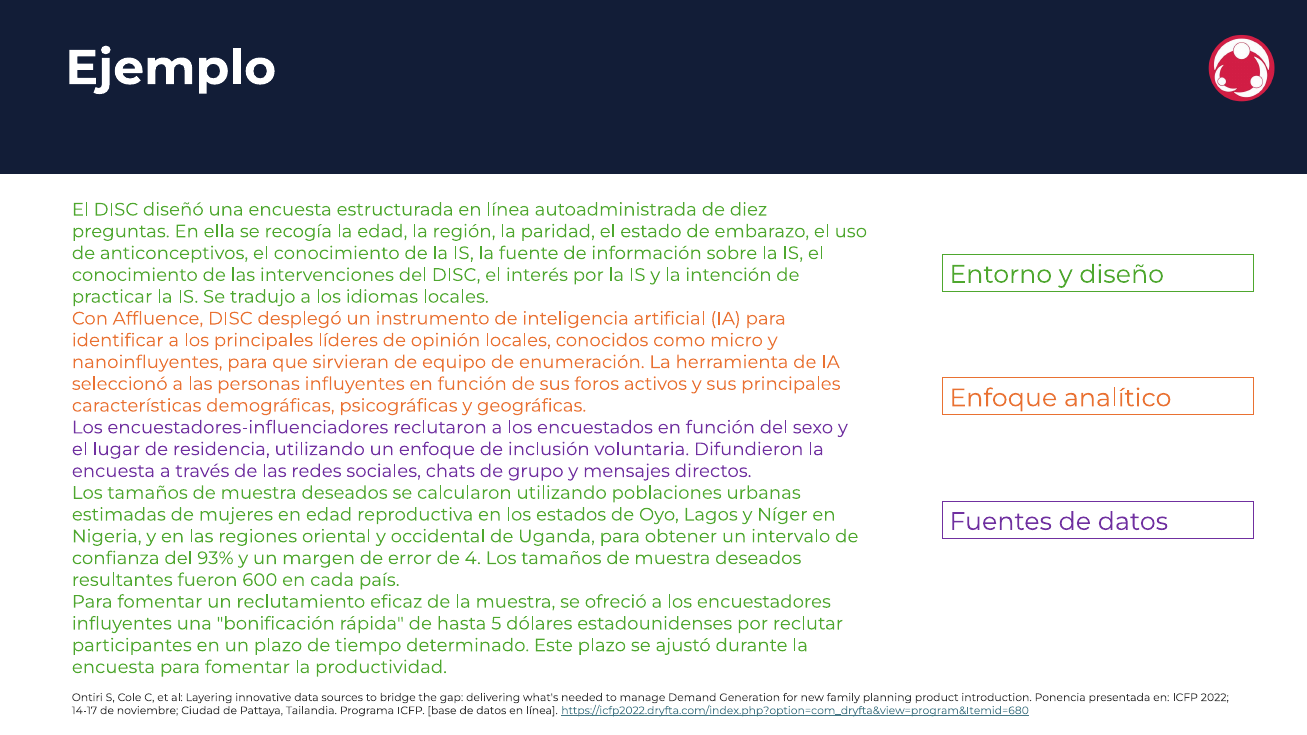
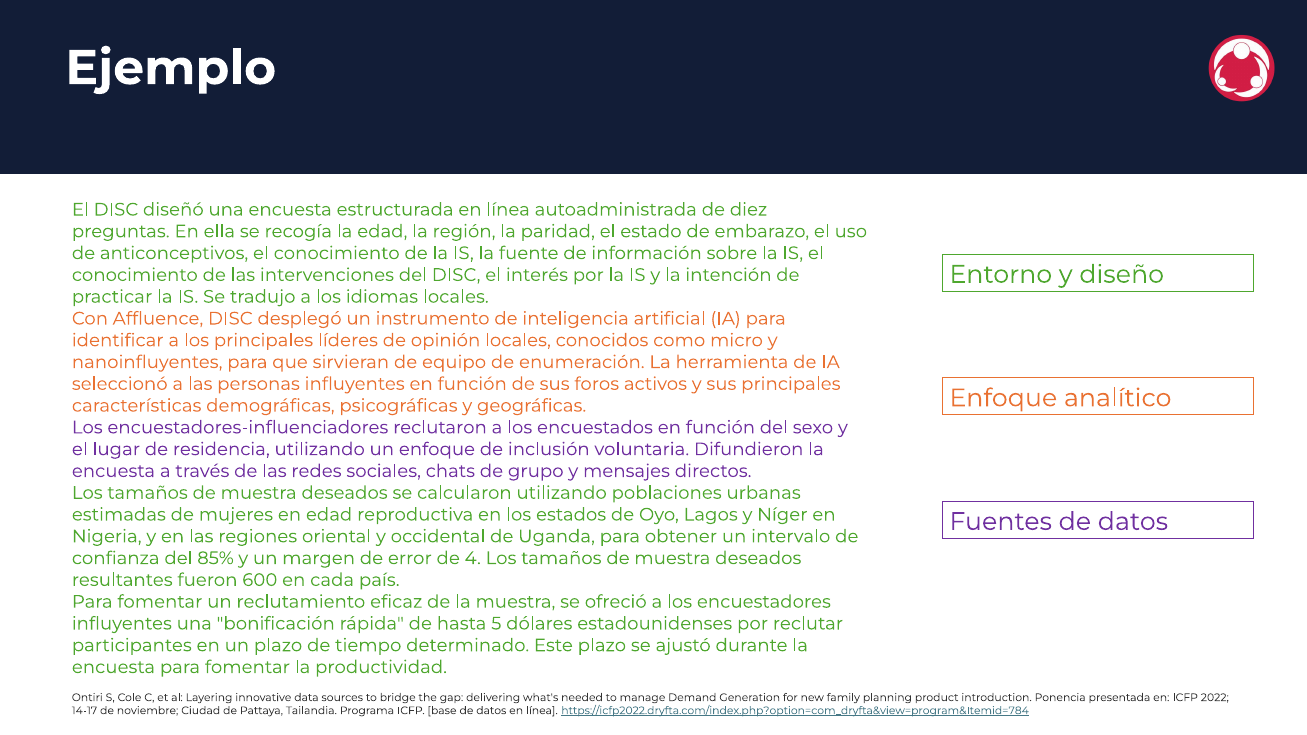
93%: 93% -> 85%
https://icfp2022.dryfta.com/index.php?option=com_dryfta&view=program&Itemid=680: https://icfp2022.dryfta.com/index.php?option=com_dryfta&view=program&Itemid=680 -> https://icfp2022.dryfta.com/index.php?option=com_dryfta&view=program&Itemid=784
